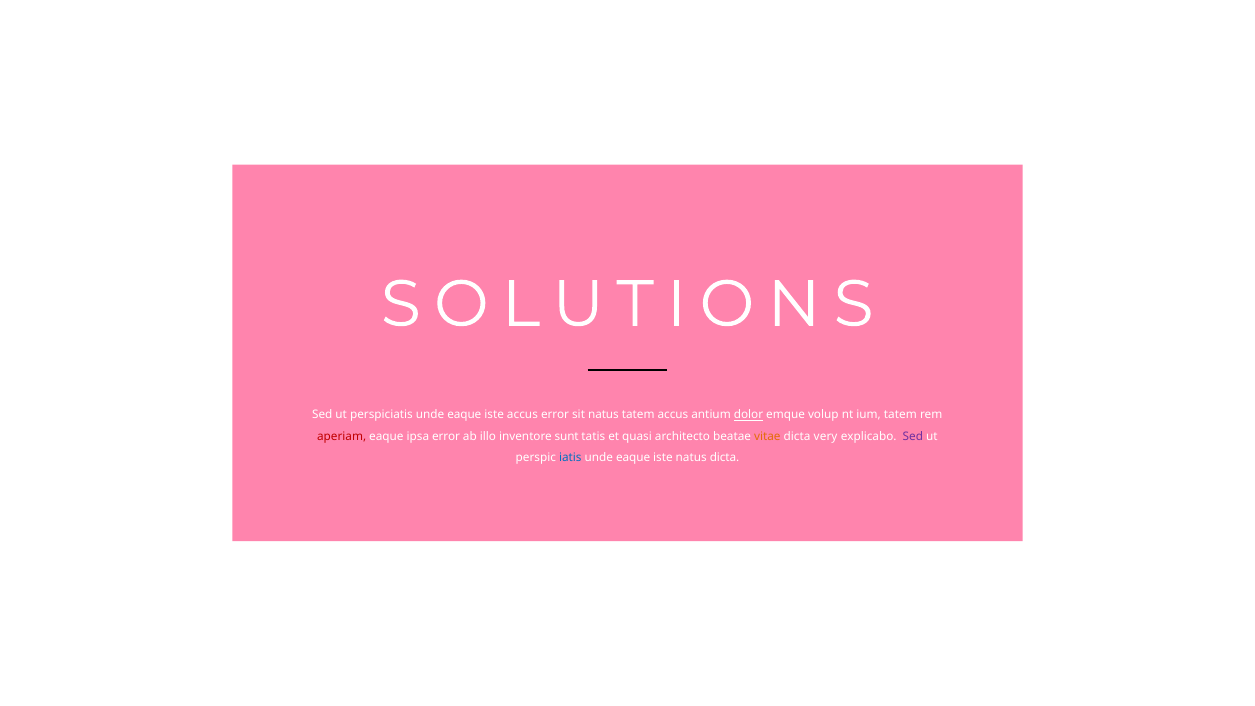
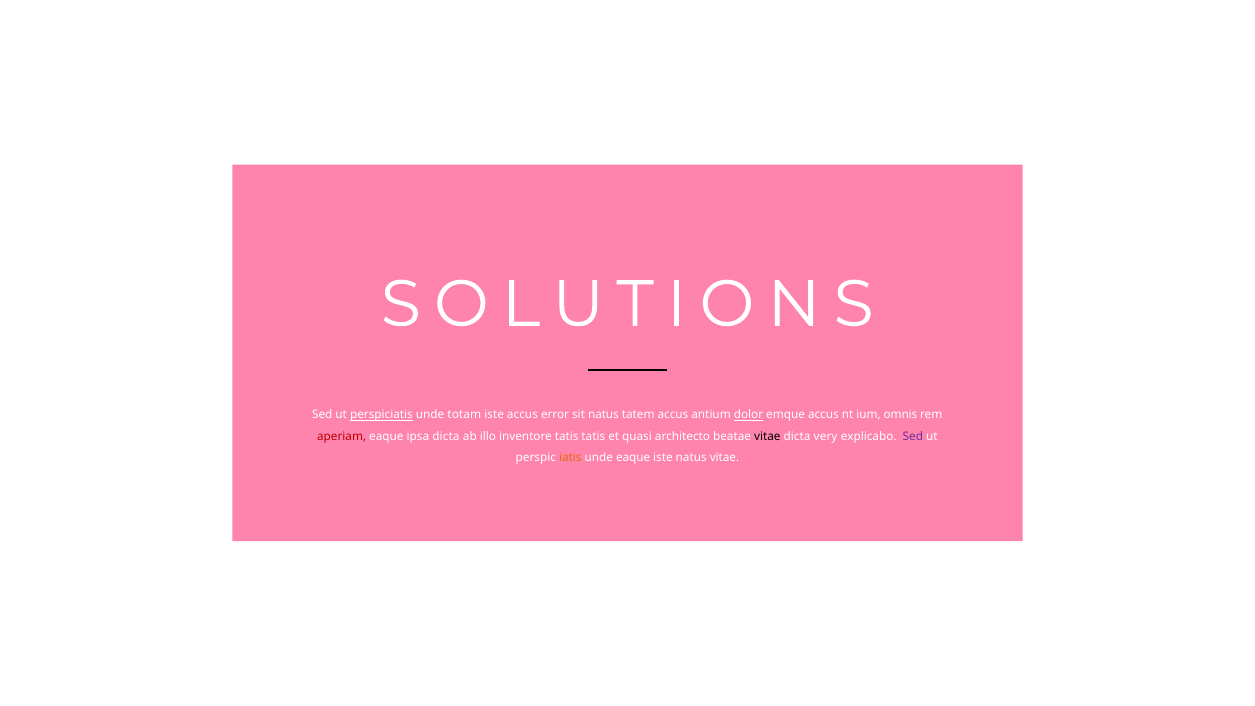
perspiciatis underline: none -> present
eaque at (464, 415): eaque -> totam
emque volup: volup -> accus
ium tatem: tatem -> omnis
ipsa error: error -> dicta
inventore sunt: sunt -> tatis
vitae at (767, 436) colour: orange -> black
iatis colour: blue -> orange
natus dicta: dicta -> vitae
